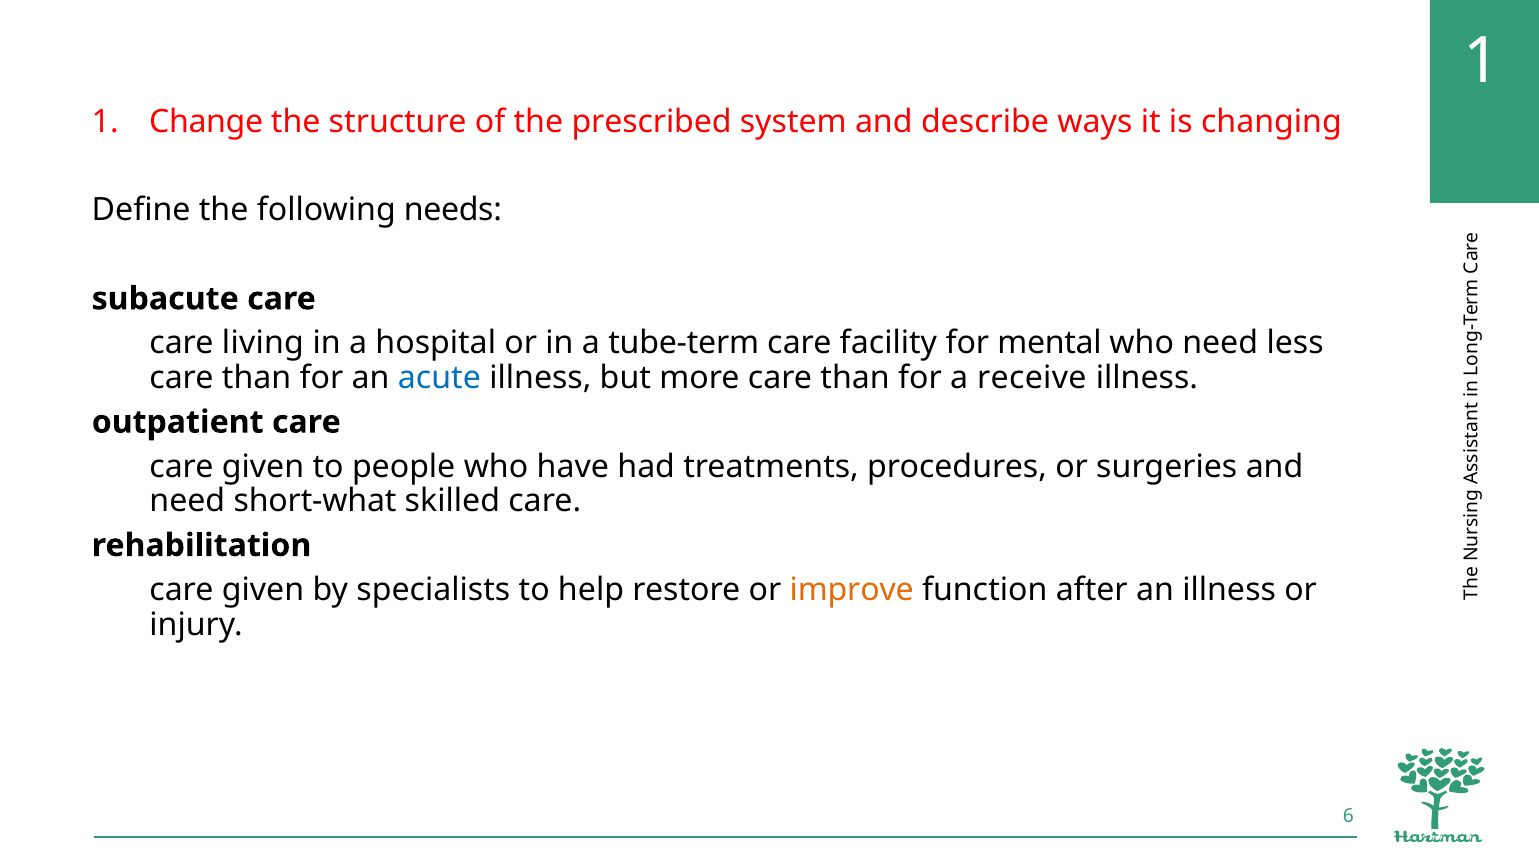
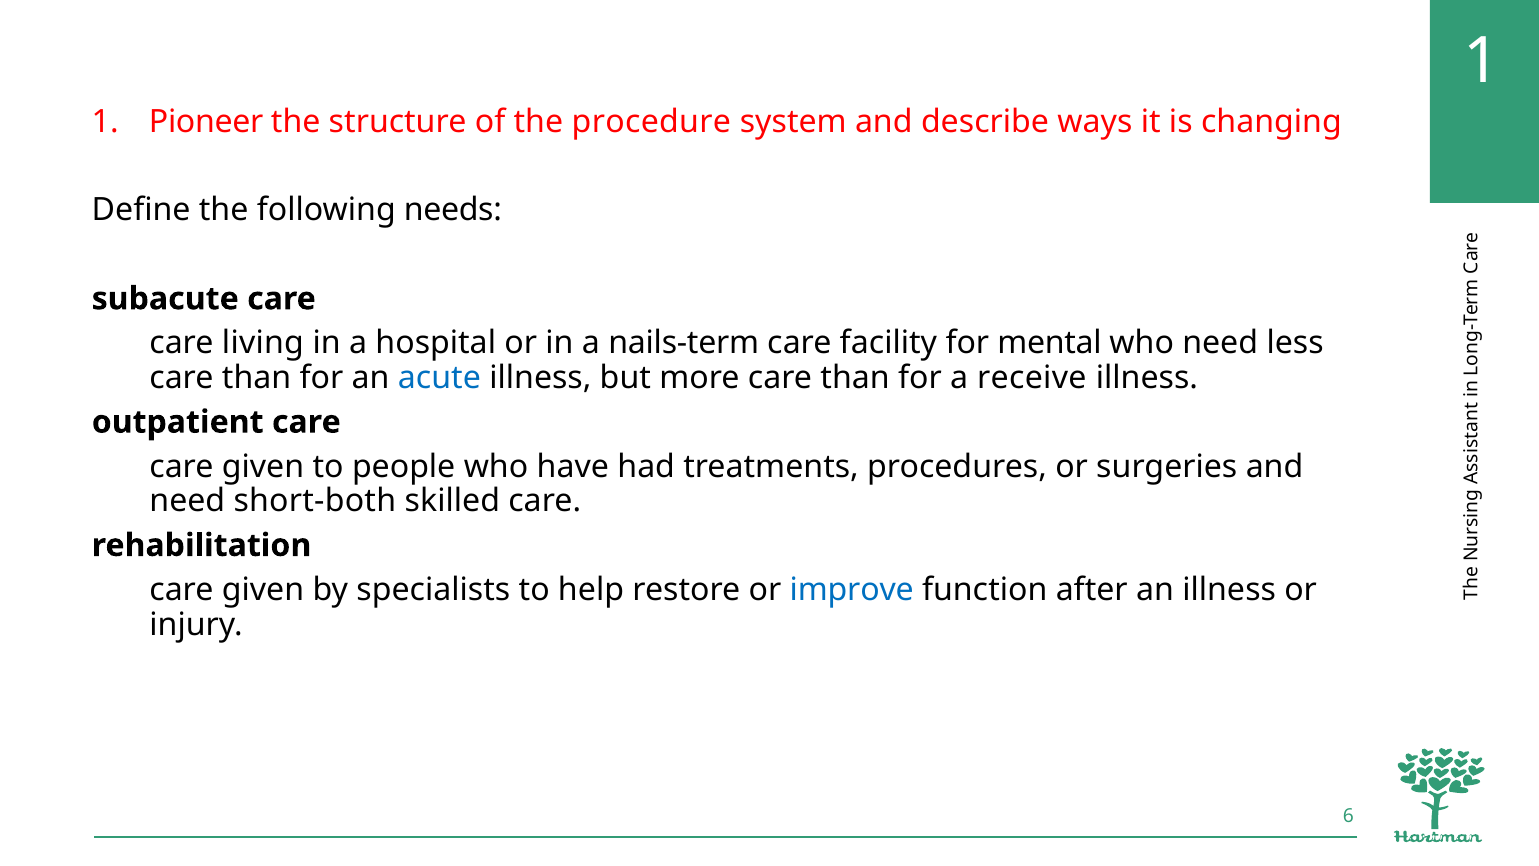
Change: Change -> Pioneer
prescribed: prescribed -> procedure
tube-term: tube-term -> nails-term
short-what: short-what -> short-both
improve colour: orange -> blue
